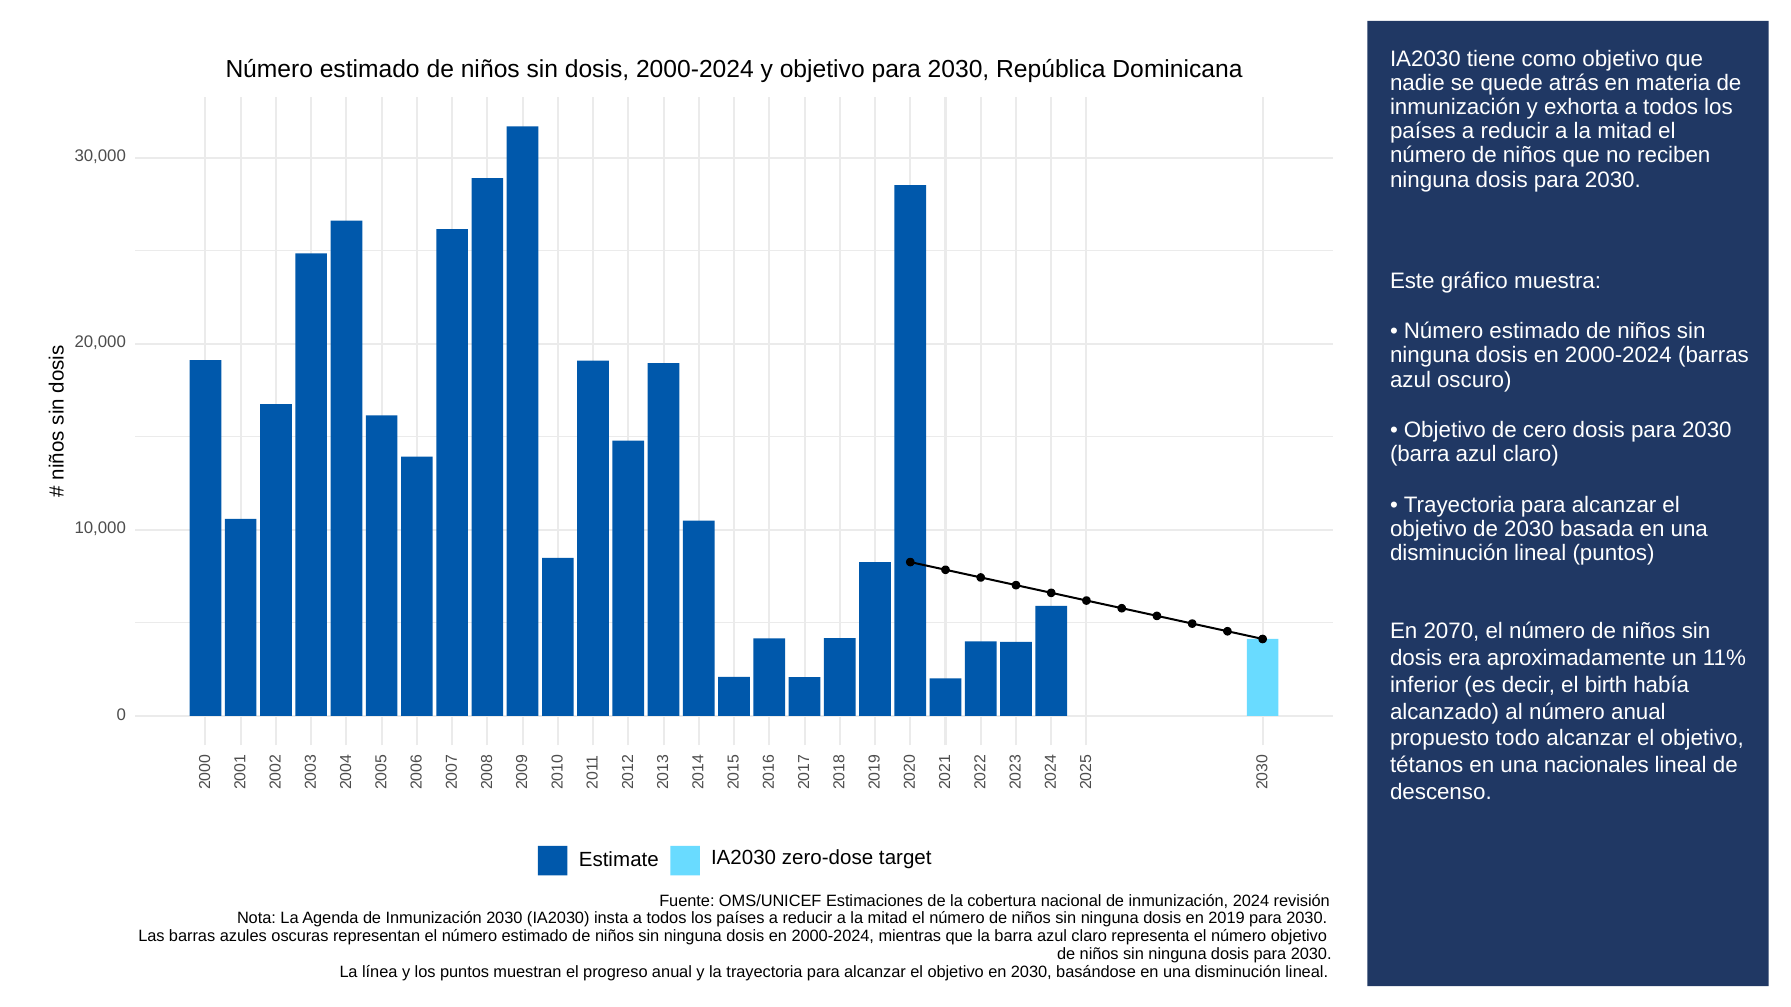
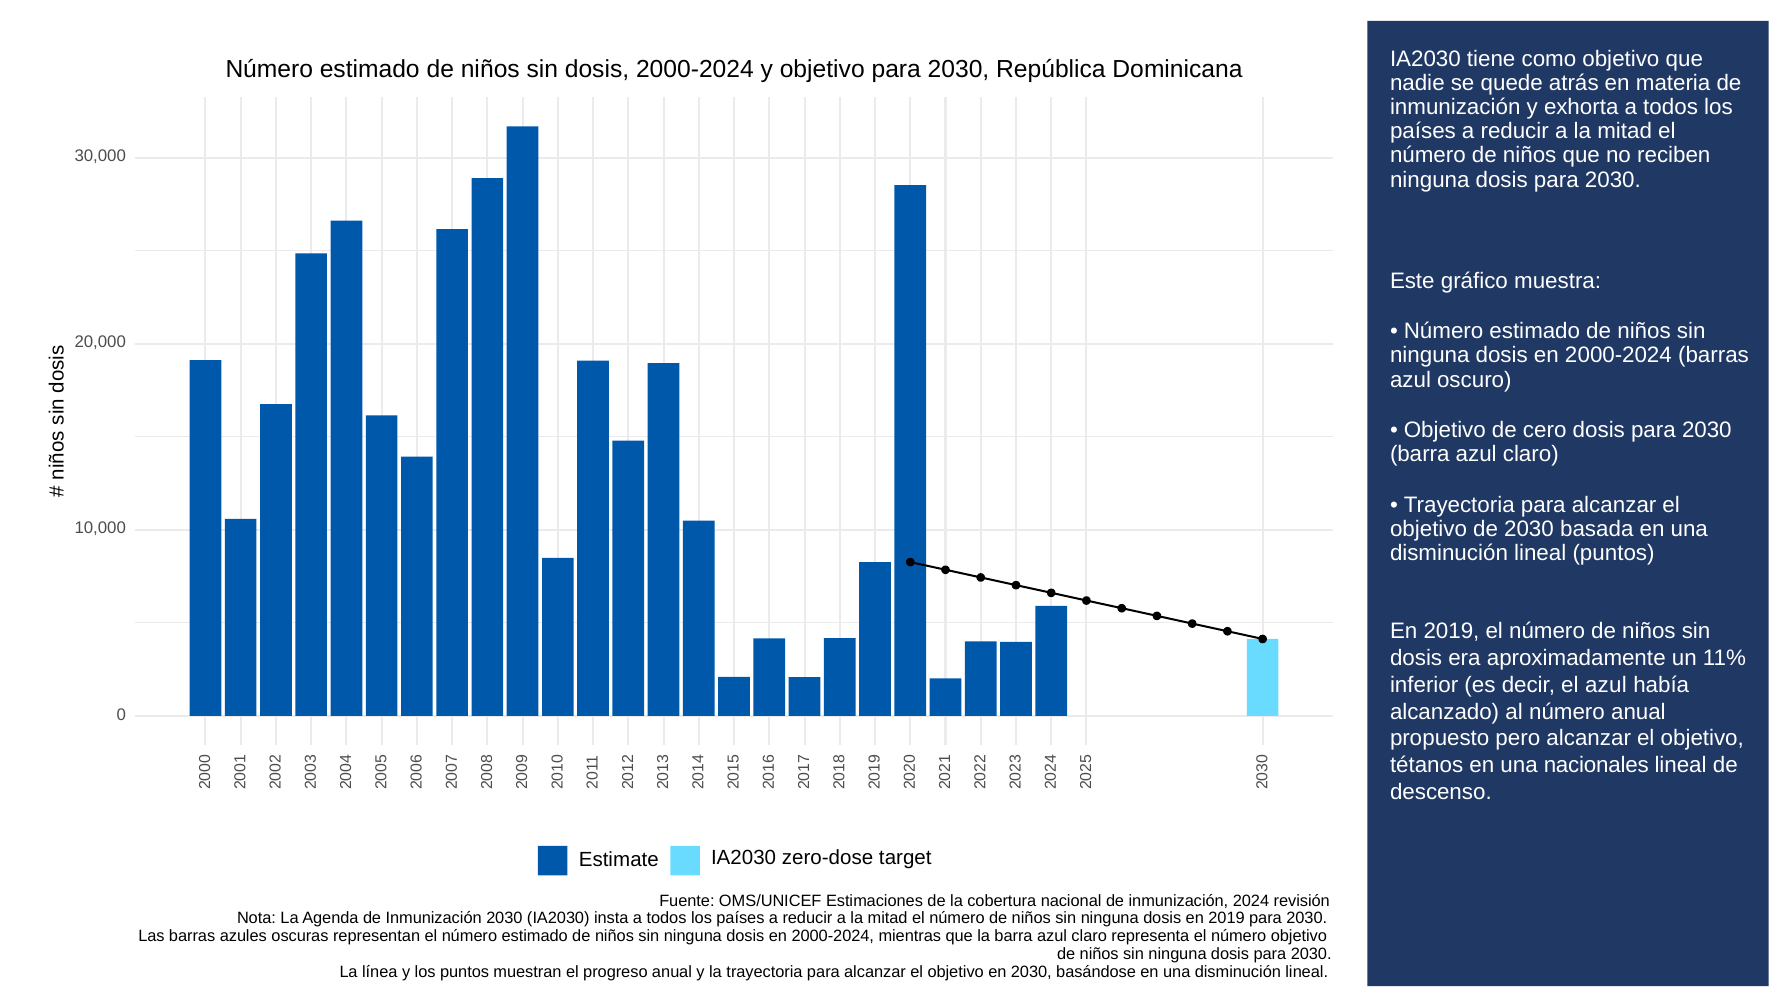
2070 at (1451, 631): 2070 -> 2019
el birth: birth -> azul
todo: todo -> pero
